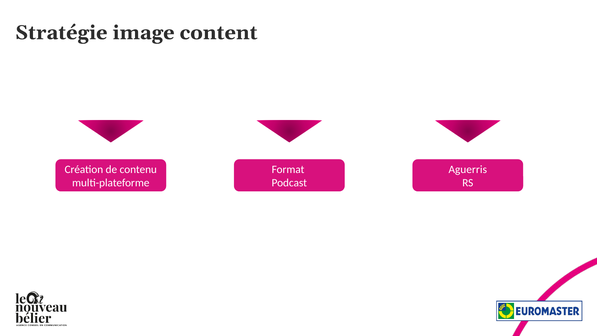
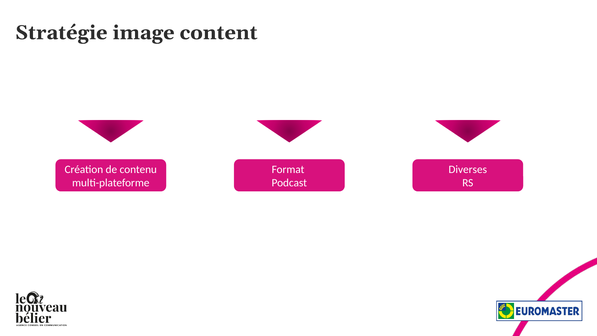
Aguerris: Aguerris -> Diverses
